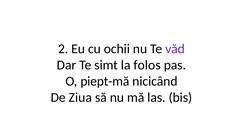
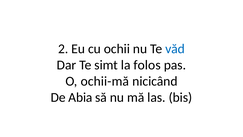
văd colour: purple -> blue
piept-mă: piept-mă -> ochii-mă
Ziua: Ziua -> Abia
